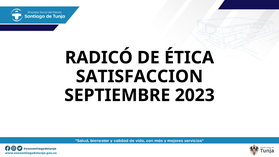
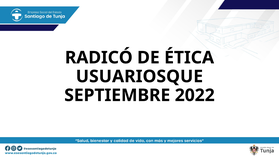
SATISFACCION: SATISFACCION -> USUARIOSQUE
2023: 2023 -> 2022
